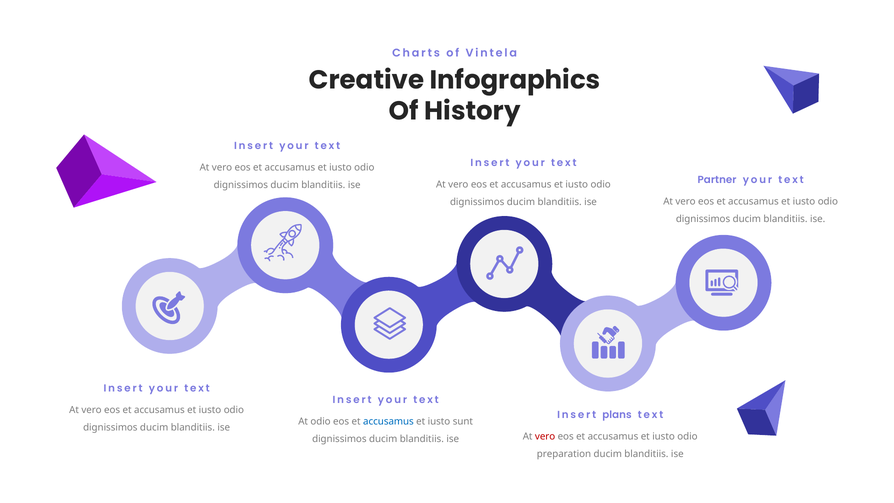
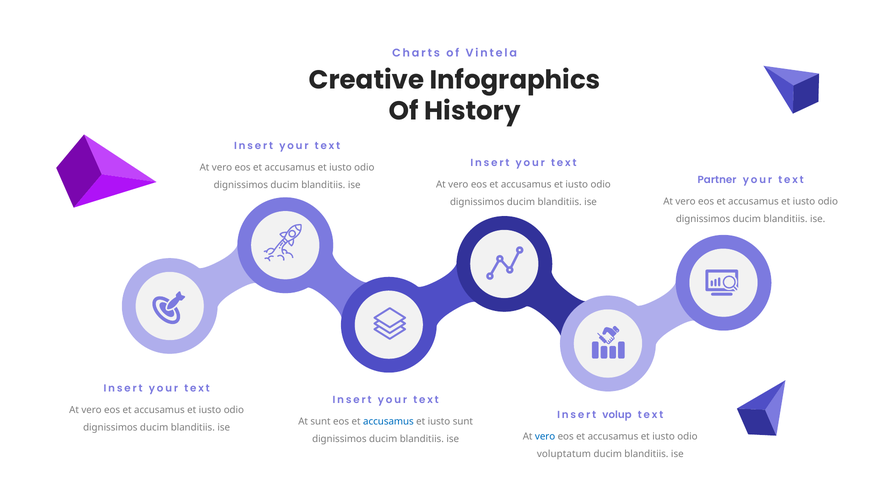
plans: plans -> volup
At odio: odio -> sunt
vero at (545, 436) colour: red -> blue
preparation: preparation -> voluptatum
